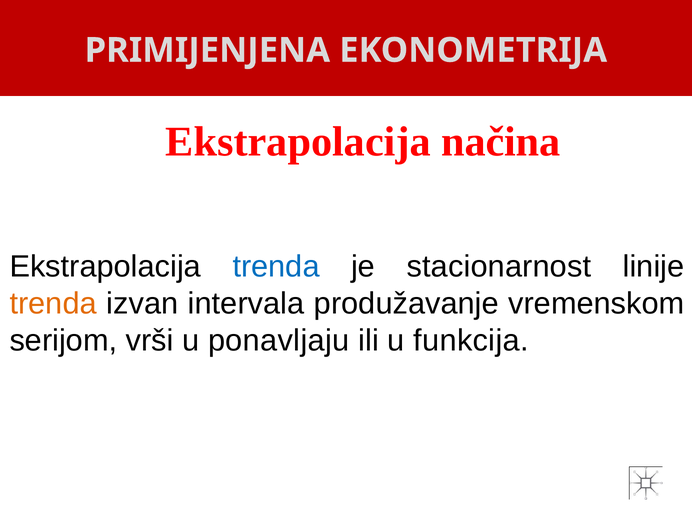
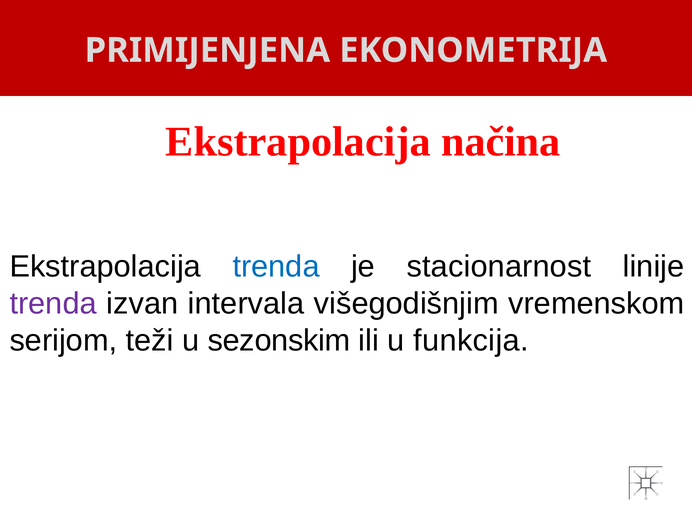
trenda at (53, 304) colour: orange -> purple
produžavanje: produžavanje -> višegodišnjim
vrši: vrši -> teži
ponavljaju: ponavljaju -> sezonskim
